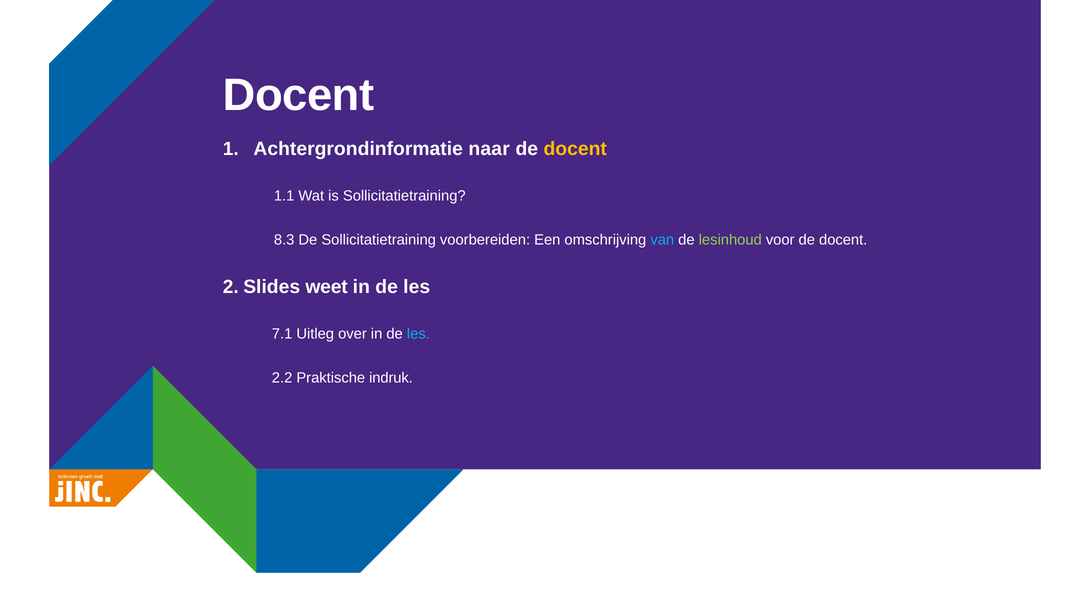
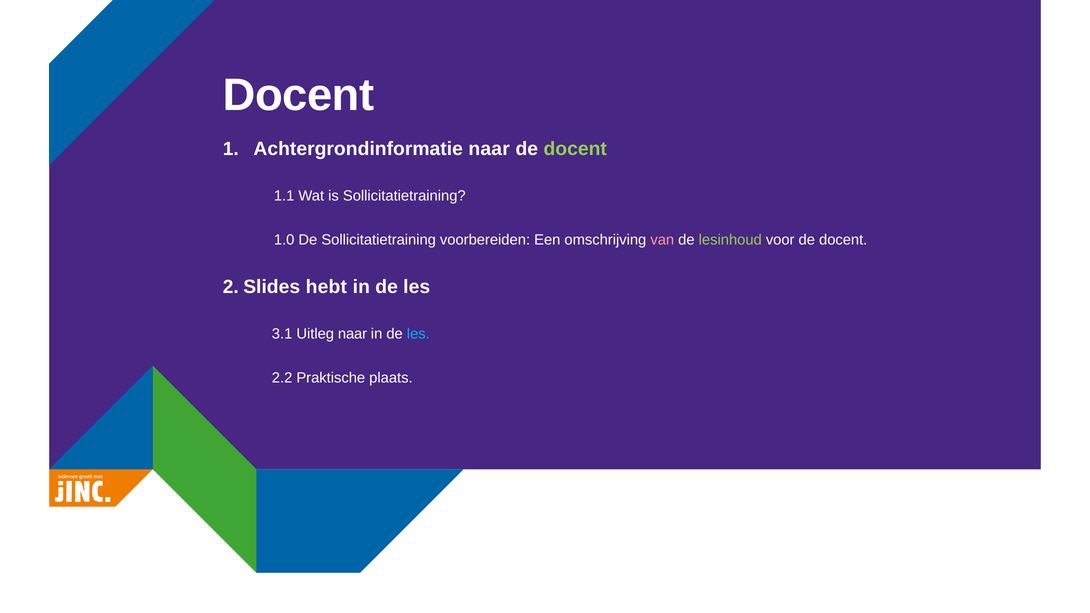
docent at (575, 149) colour: yellow -> light green
8.3: 8.3 -> 1.0
van colour: light blue -> pink
weet: weet -> hebt
7.1: 7.1 -> 3.1
Uitleg over: over -> naar
indruk: indruk -> plaats
